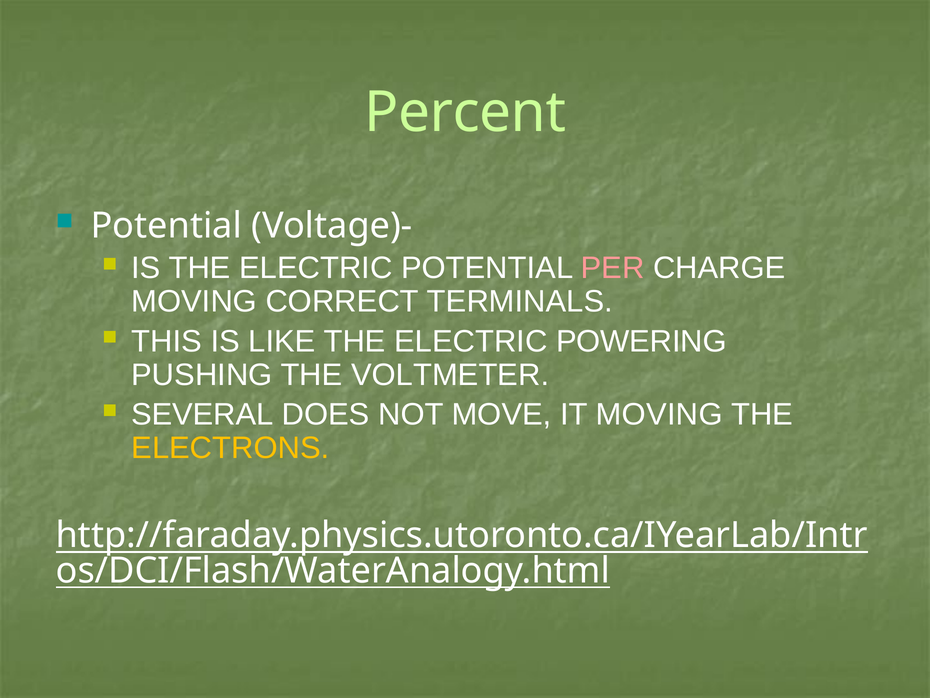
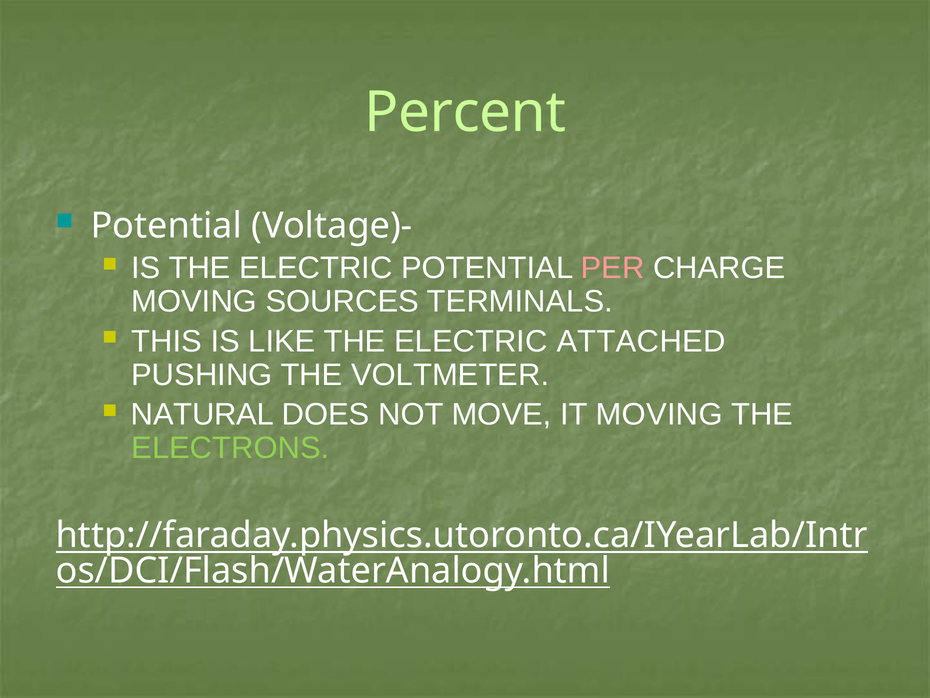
CORRECT: CORRECT -> SOURCES
POWERING: POWERING -> ATTACHED
SEVERAL: SEVERAL -> NATURAL
ELECTRONS colour: yellow -> light green
